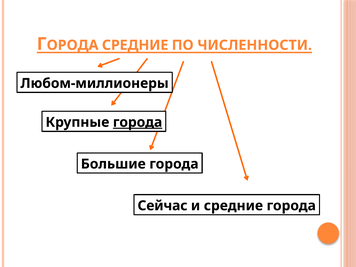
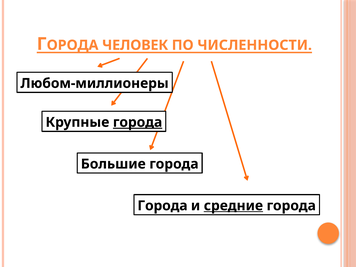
СРЕДНИЕ at (135, 45): СРЕДНИЕ -> ЧЕЛОВЕК
Сейчас at (162, 206): Сейчас -> Города
средние at (233, 206) underline: none -> present
